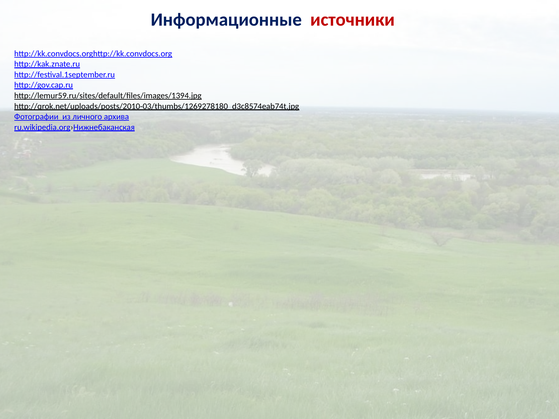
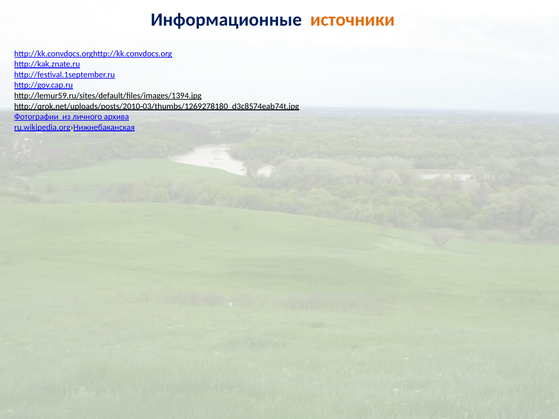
источники colour: red -> orange
